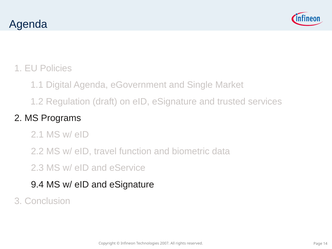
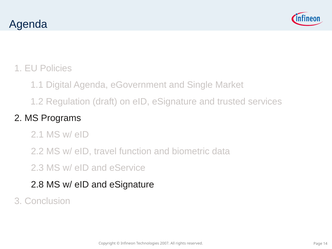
9.4: 9.4 -> 2.8
